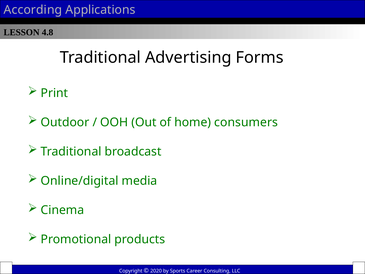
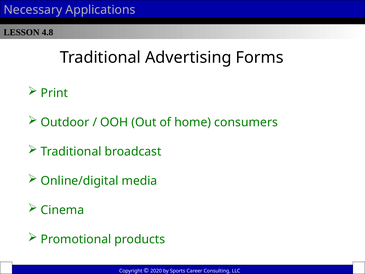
According: According -> Necessary
